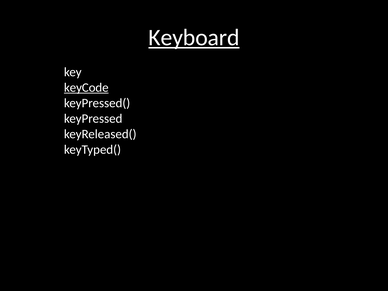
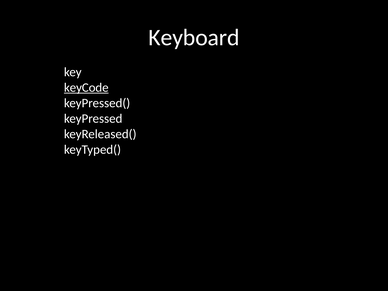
Keyboard underline: present -> none
